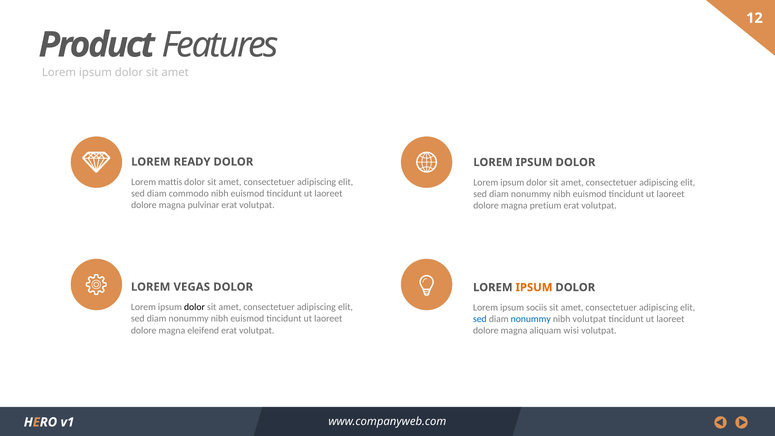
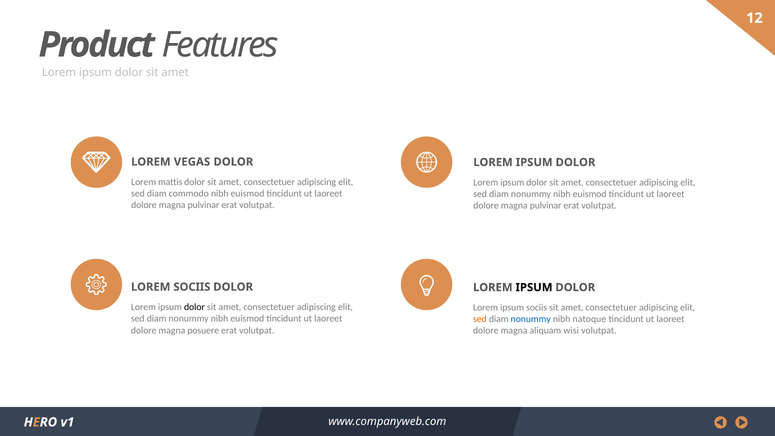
READY: READY -> VEGAS
pretium at (546, 206): pretium -> pulvinar
LOREM VEGAS: VEGAS -> SOCIIS
IPSUM at (534, 287) colour: orange -> black
sed at (480, 319) colour: blue -> orange
nibh volutpat: volutpat -> natoque
eleifend: eleifend -> posuere
